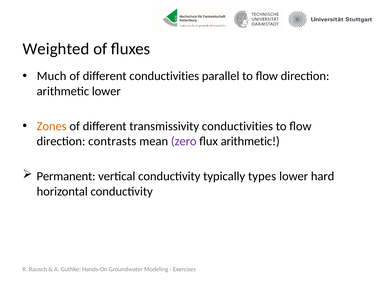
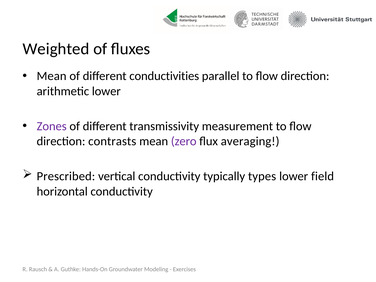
Much at (52, 76): Much -> Mean
Zones colour: orange -> purple
transmissivity conductivities: conductivities -> measurement
flux arithmetic: arithmetic -> averaging
Permanent: Permanent -> Prescribed
hard: hard -> field
